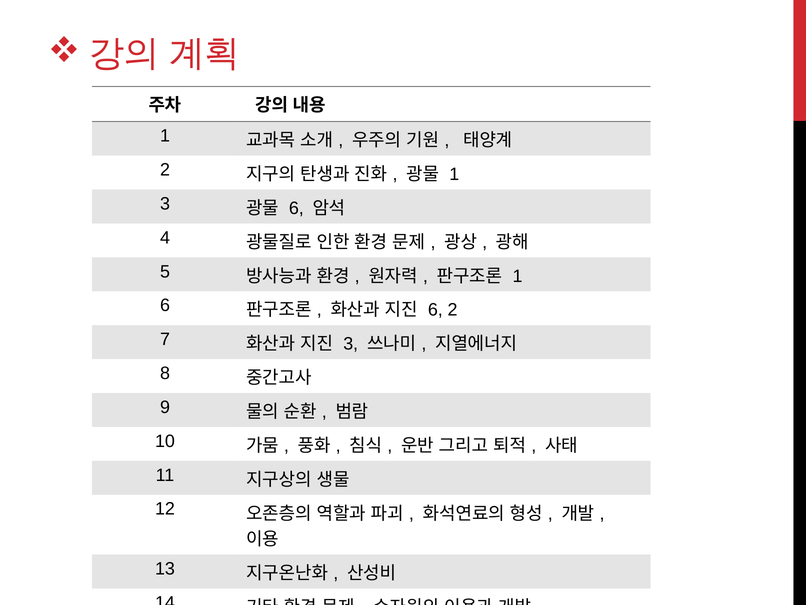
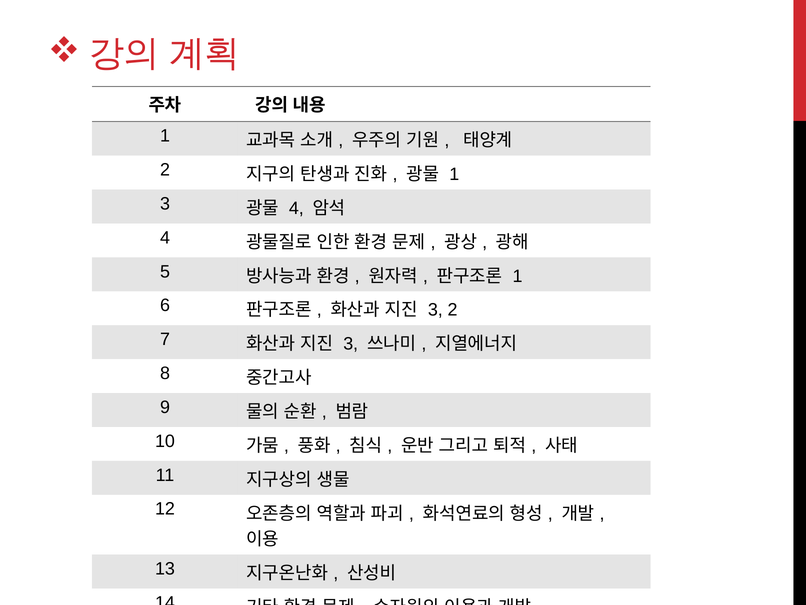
6 at (296, 208): 6 -> 4
6 at (435, 310): 6 -> 3
